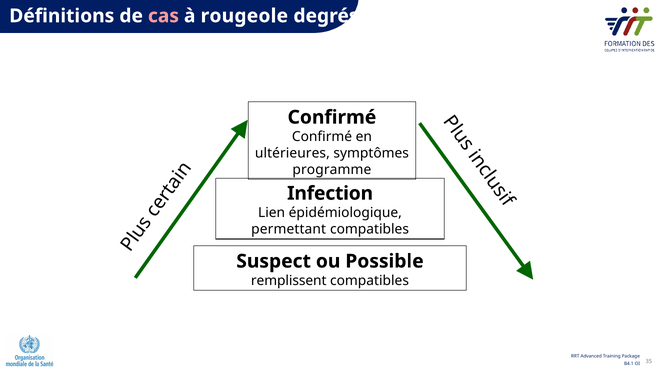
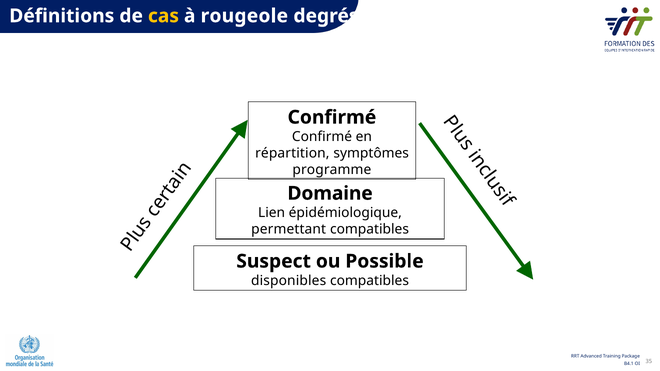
cas colour: pink -> yellow
ultérieures: ultérieures -> répartition
Infection: Infection -> Domaine
remplissent: remplissent -> disponibles
